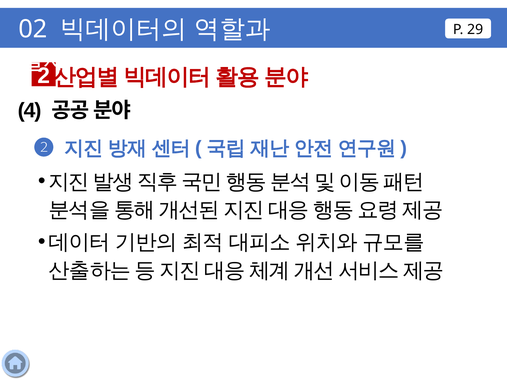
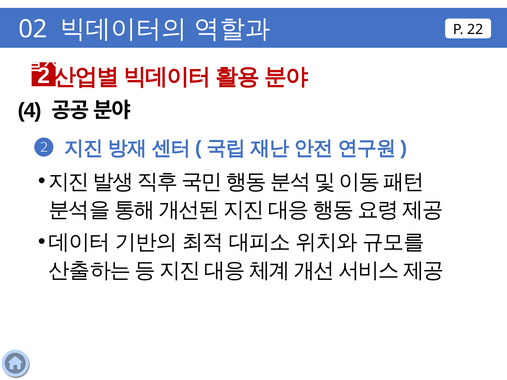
29: 29 -> 22
